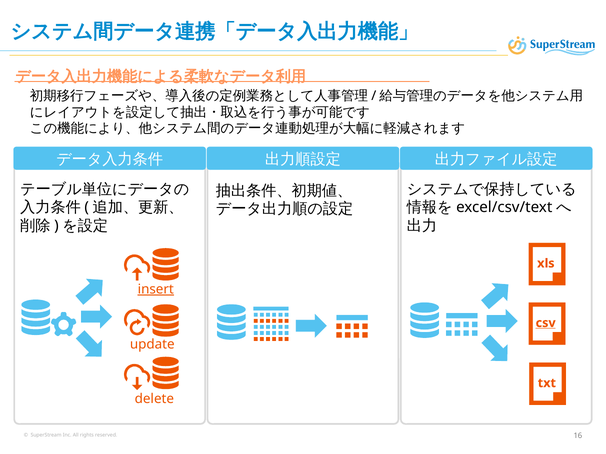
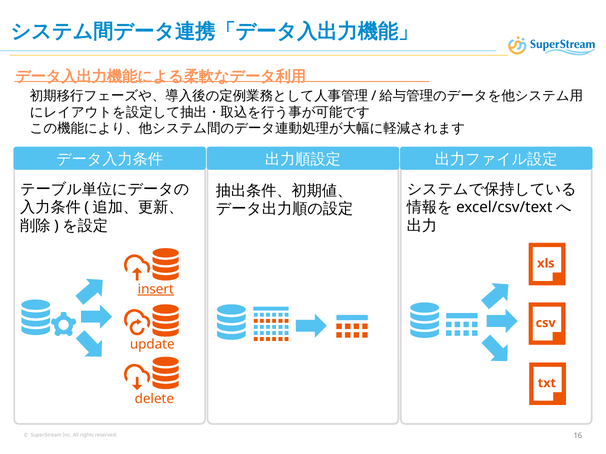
csv underline: present -> none
